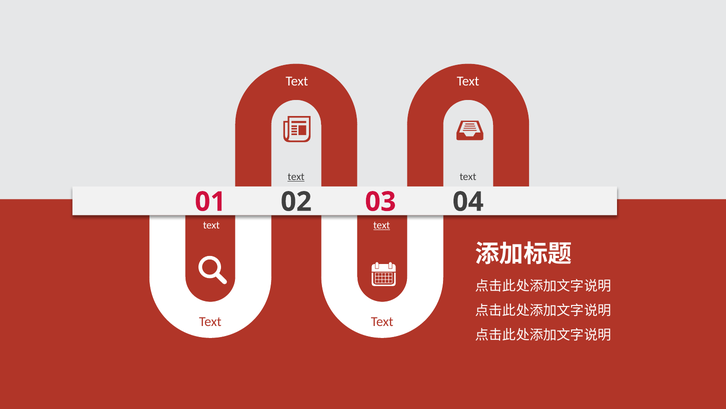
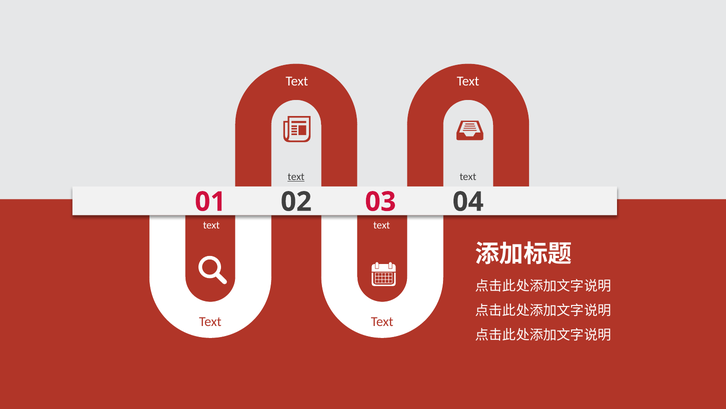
text at (382, 225) underline: present -> none
